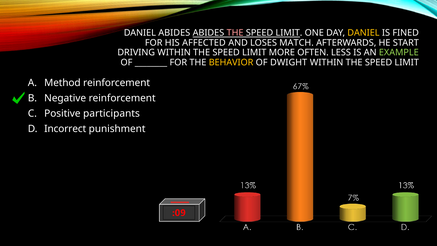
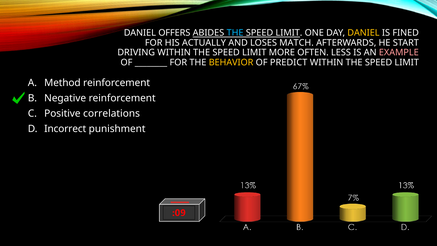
DANIEL ABIDES: ABIDES -> OFFERS
THE at (235, 33) colour: pink -> light blue
AFFECTED: AFFECTED -> ACTUALLY
EXAMPLE colour: light green -> pink
DWIGHT: DWIGHT -> PREDICT
participants: participants -> correlations
